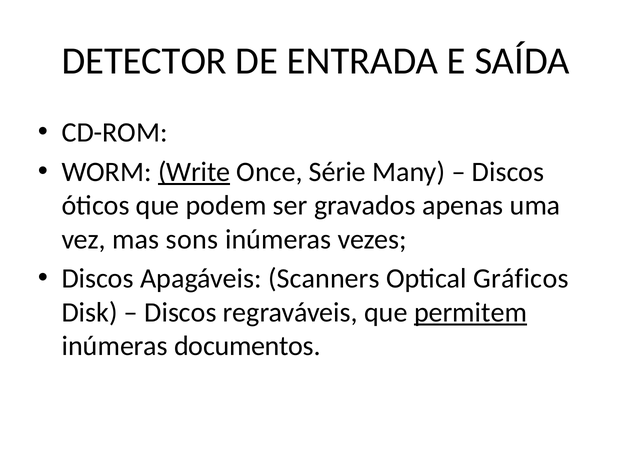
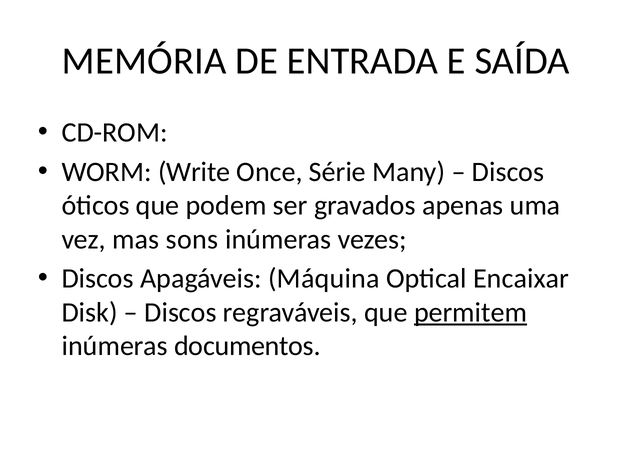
DETECTOR: DETECTOR -> MEMÓRIA
Write underline: present -> none
Scanners: Scanners -> Máquina
Gráficos: Gráficos -> Encaixar
